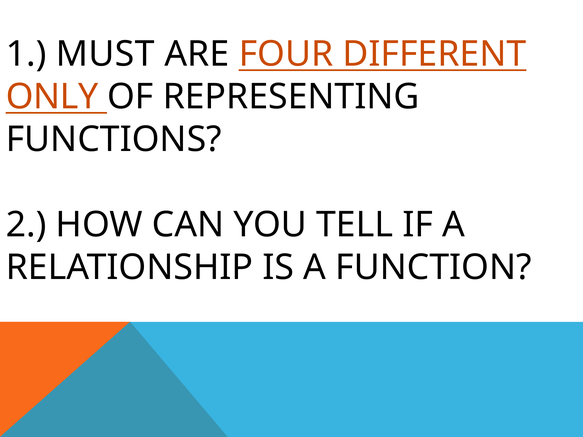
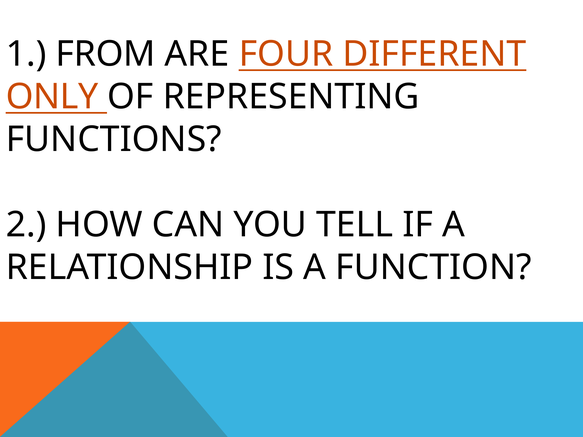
MUST: MUST -> FROM
